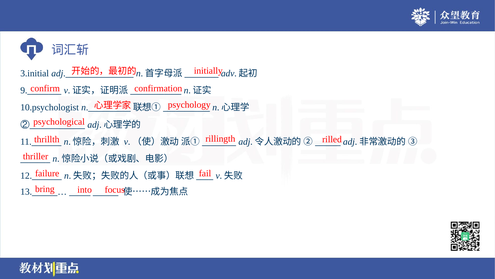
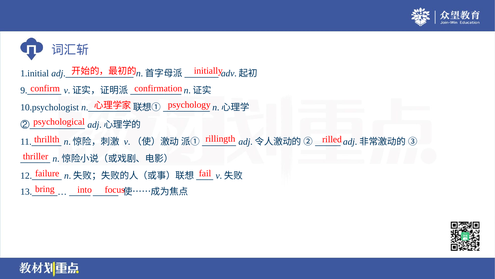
3.initial: 3.initial -> 1.initial
